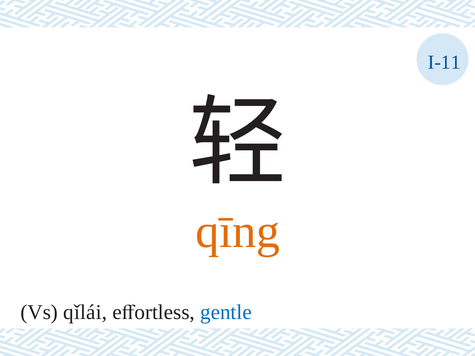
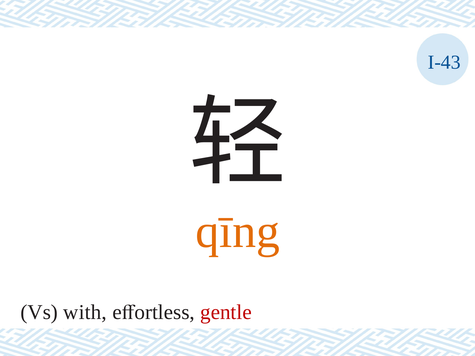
I-11: I-11 -> I-43
qǐlái: qǐlái -> with
gentle colour: blue -> red
